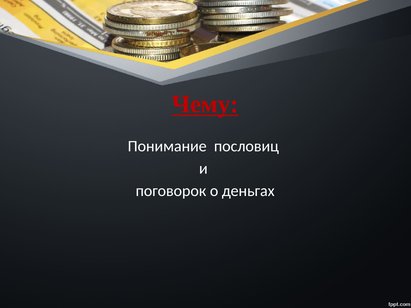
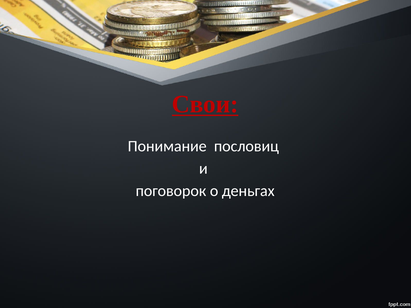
Чему: Чему -> Свои
